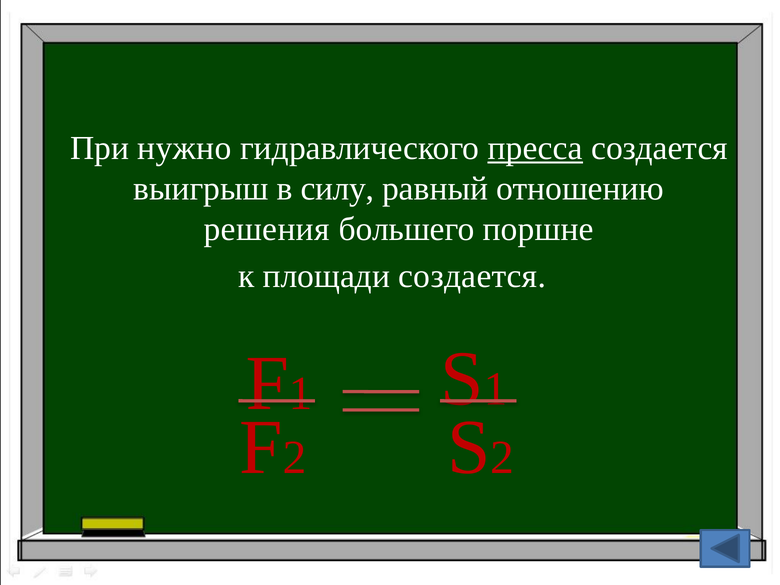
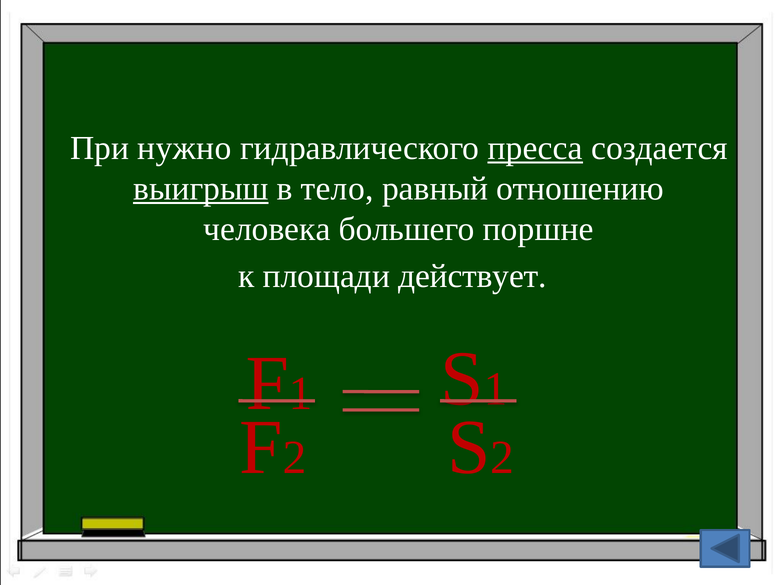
выигрыш underline: none -> present
силу: силу -> тело
решения: решения -> человека
площади создается: создается -> действует
